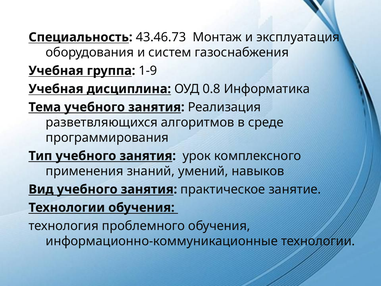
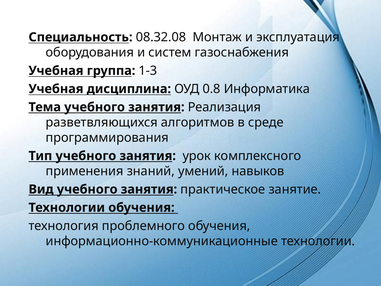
43.46.73: 43.46.73 -> 08.32.08
1-9: 1-9 -> 1-3
